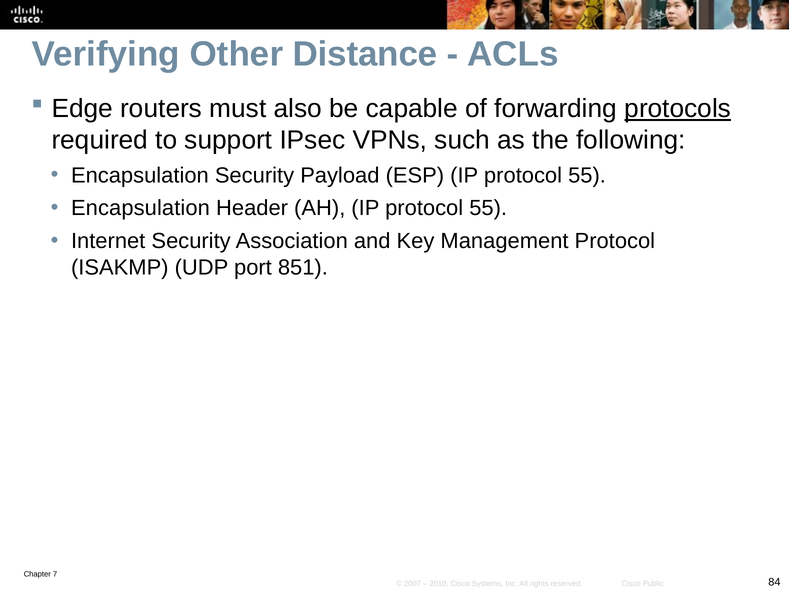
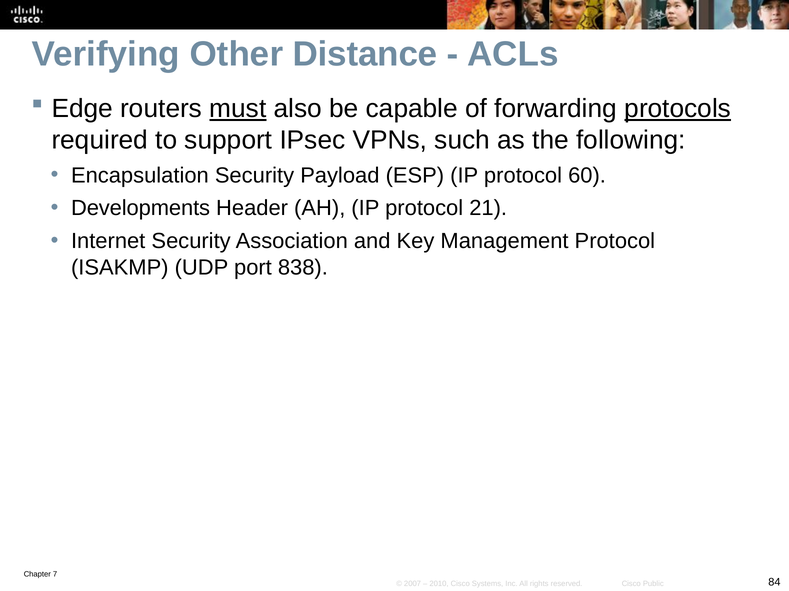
must underline: none -> present
ESP IP protocol 55: 55 -> 60
Encapsulation at (140, 208): Encapsulation -> Developments
AH IP protocol 55: 55 -> 21
851: 851 -> 838
